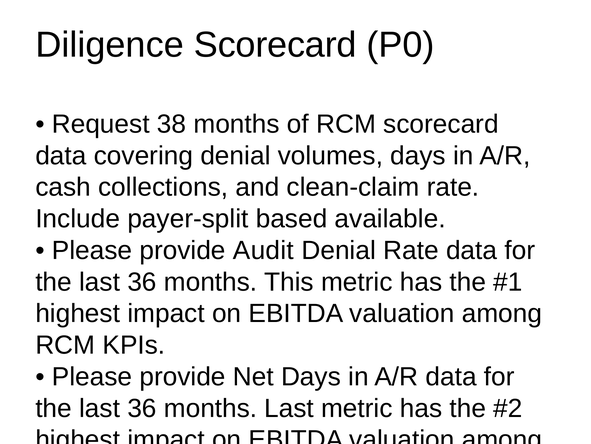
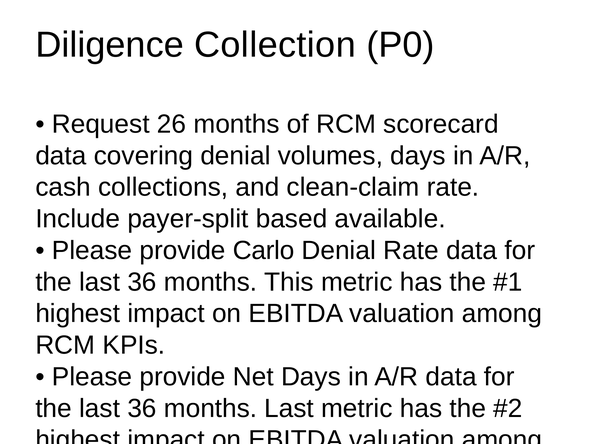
Diligence Scorecard: Scorecard -> Collection
38: 38 -> 26
Audit: Audit -> Carlo
